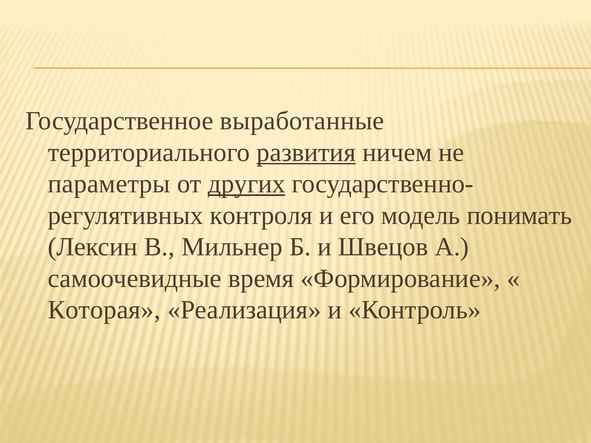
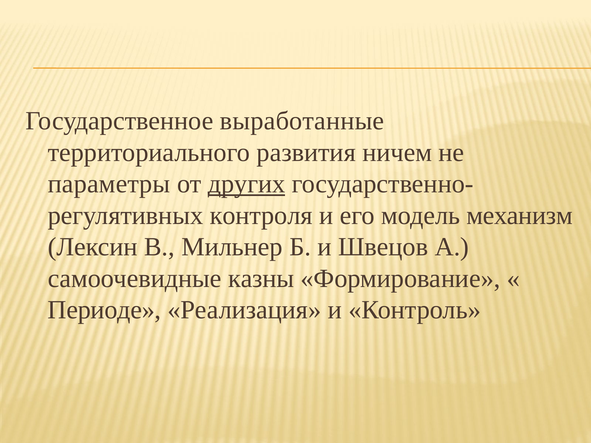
развития underline: present -> none
понимать: понимать -> механизм
время: время -> казны
Которая: Которая -> Периоде
